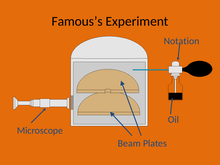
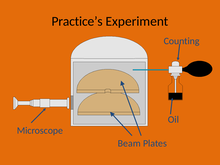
Famous’s: Famous’s -> Practice’s
Notation: Notation -> Counting
